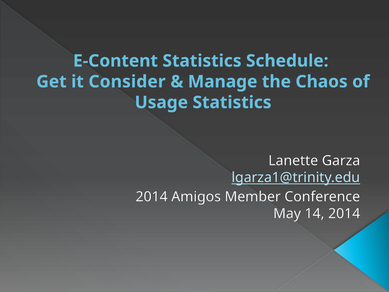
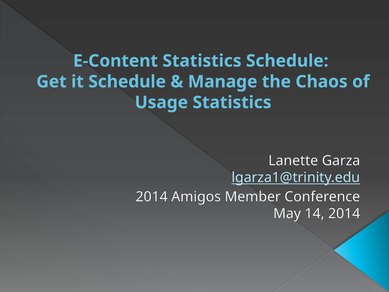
it Consider: Consider -> Schedule
